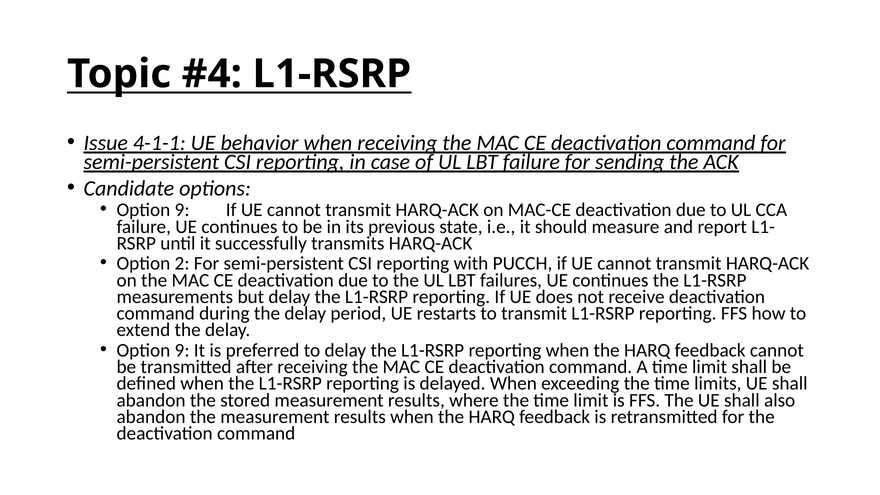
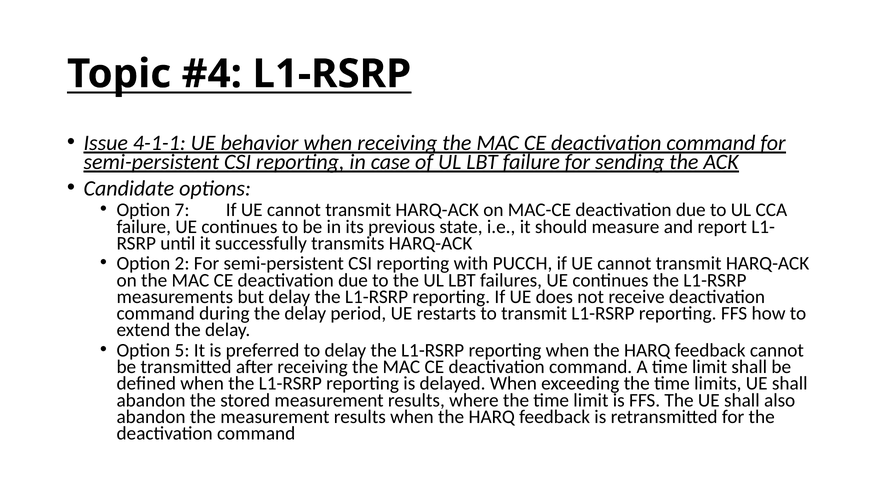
9 at (182, 210): 9 -> 7
9 at (182, 350): 9 -> 5
